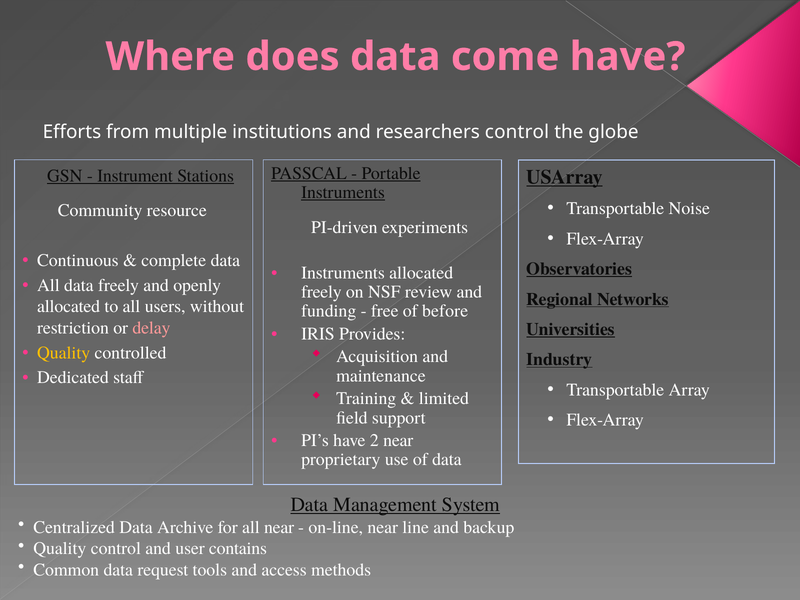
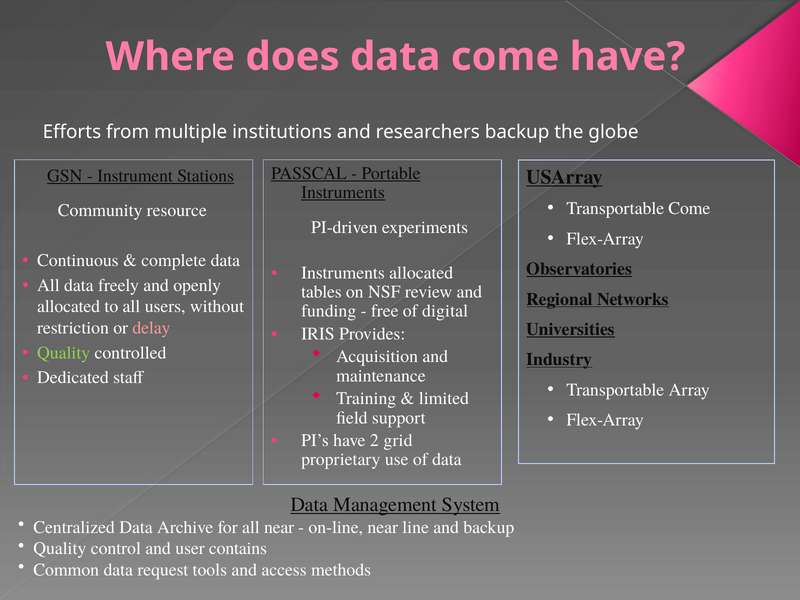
researchers control: control -> backup
Transportable Noise: Noise -> Come
freely at (321, 292): freely -> tables
before: before -> digital
Quality at (64, 353) colour: yellow -> light green
2 near: near -> grid
